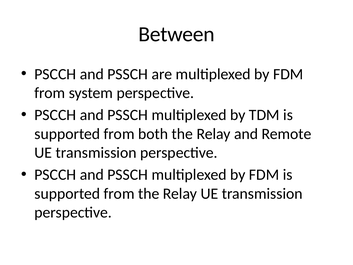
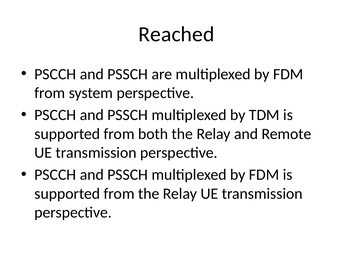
Between: Between -> Reached
